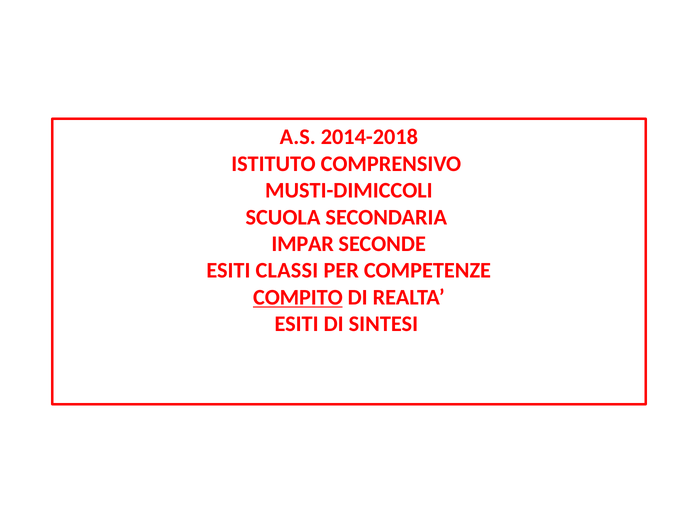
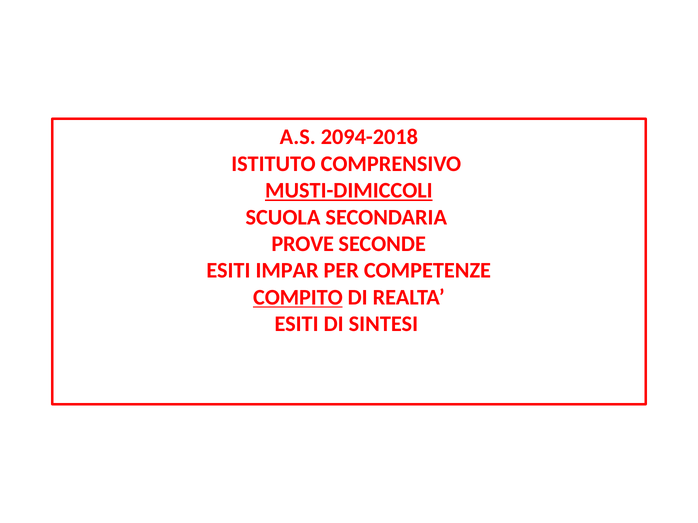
2014-2018: 2014-2018 -> 2094-2018
MUSTI-DIMICCOLI underline: none -> present
IMPAR: IMPAR -> PROVE
CLASSI: CLASSI -> IMPAR
